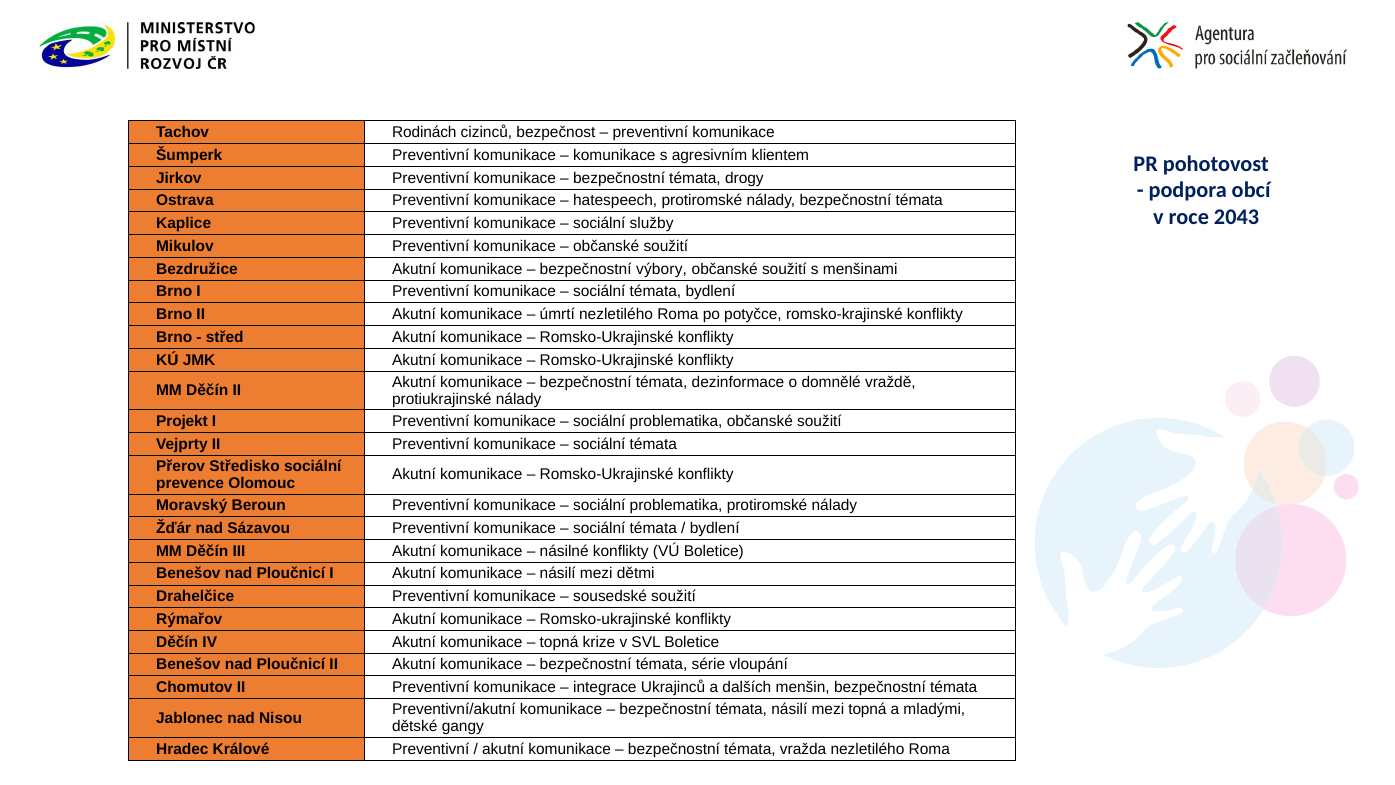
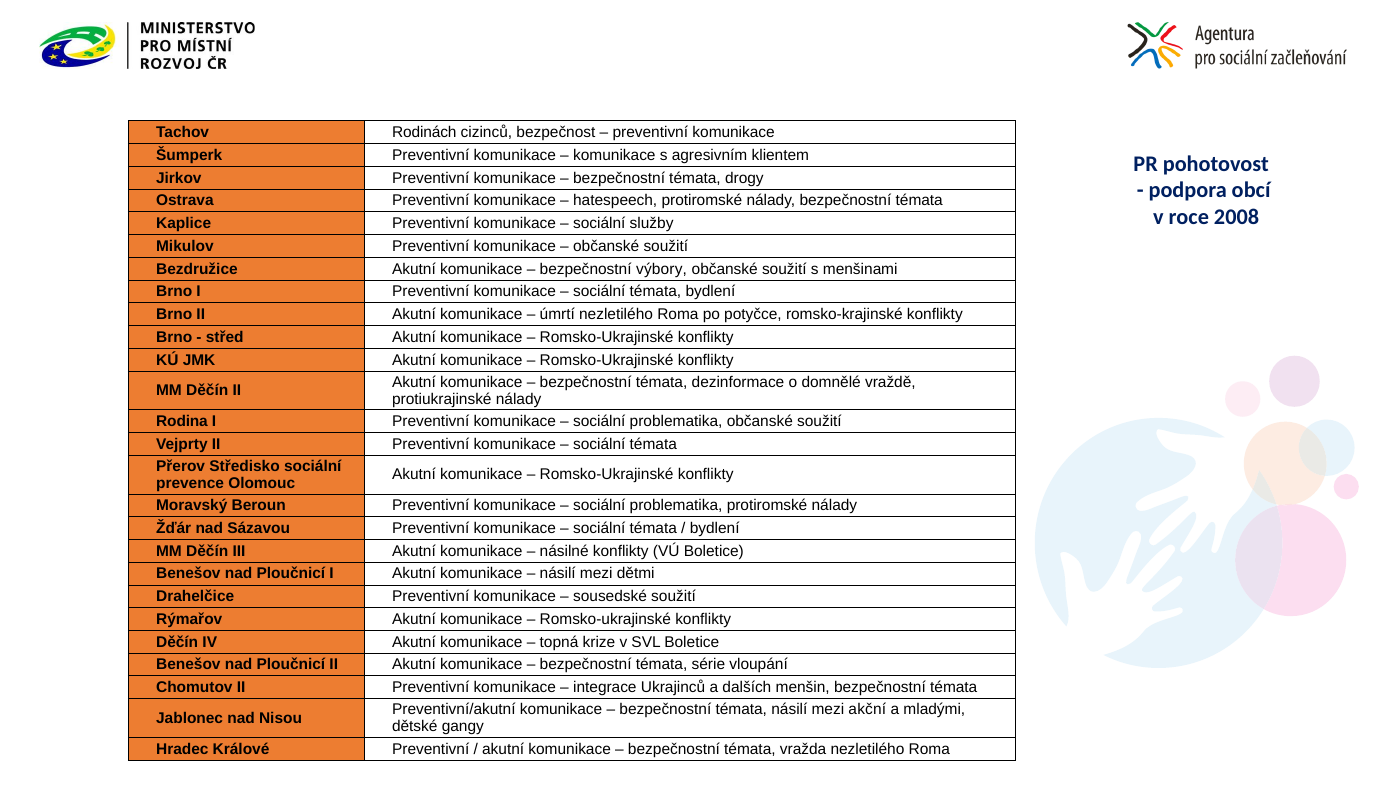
2043: 2043 -> 2008
Projekt: Projekt -> Rodina
mezi topná: topná -> akční
